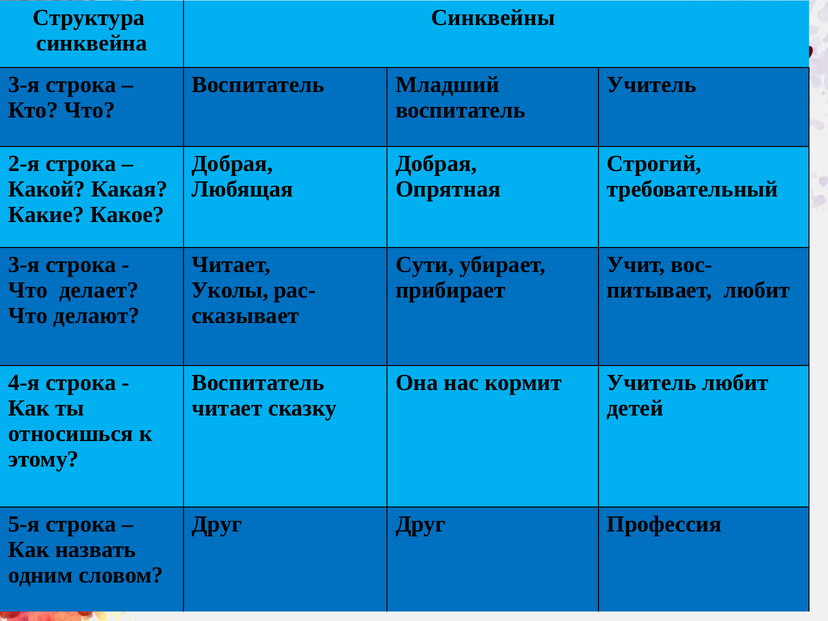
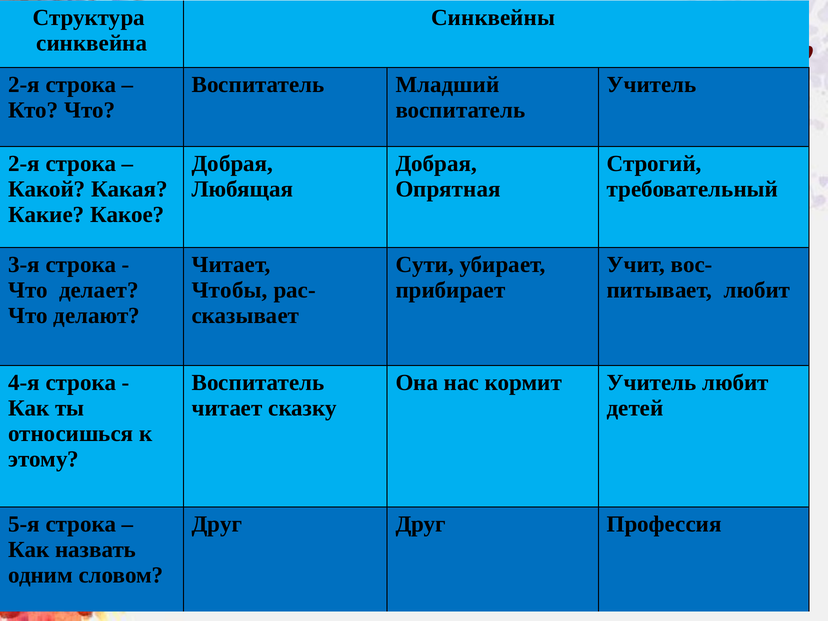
3-я at (24, 85): 3-я -> 2-я
Уколы: Уколы -> Чтобы
